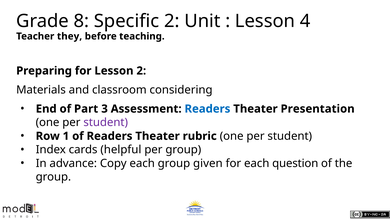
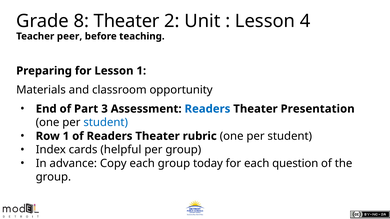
8 Specific: Specific -> Theater
they: they -> peer
Lesson 2: 2 -> 1
considering: considering -> opportunity
student at (106, 123) colour: purple -> blue
given: given -> today
